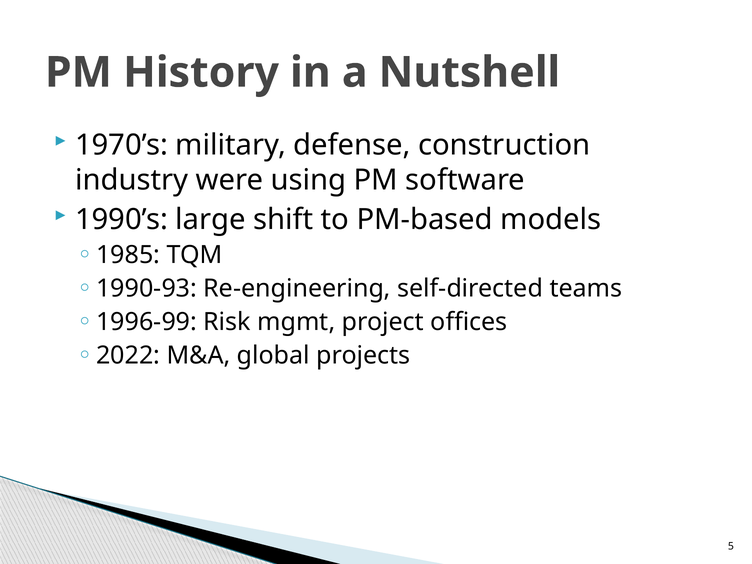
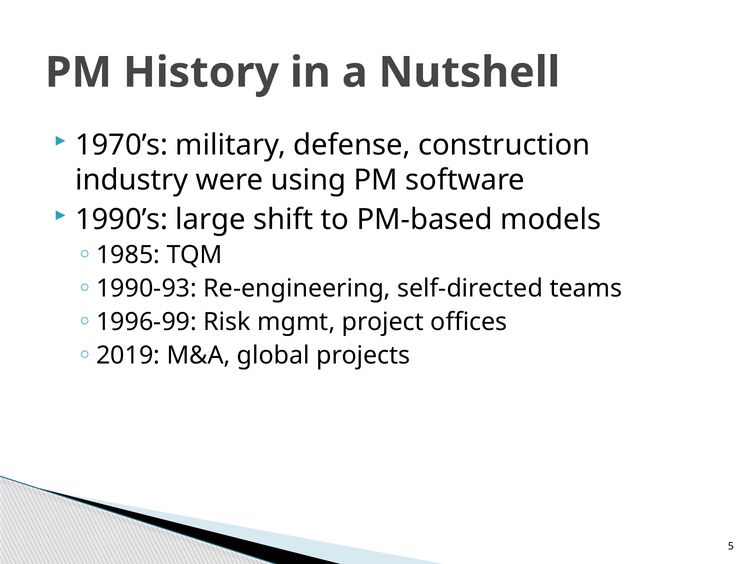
2022: 2022 -> 2019
